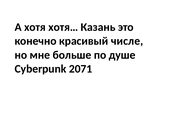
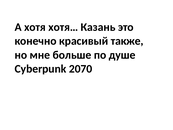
числе: числе -> также
2071: 2071 -> 2070
